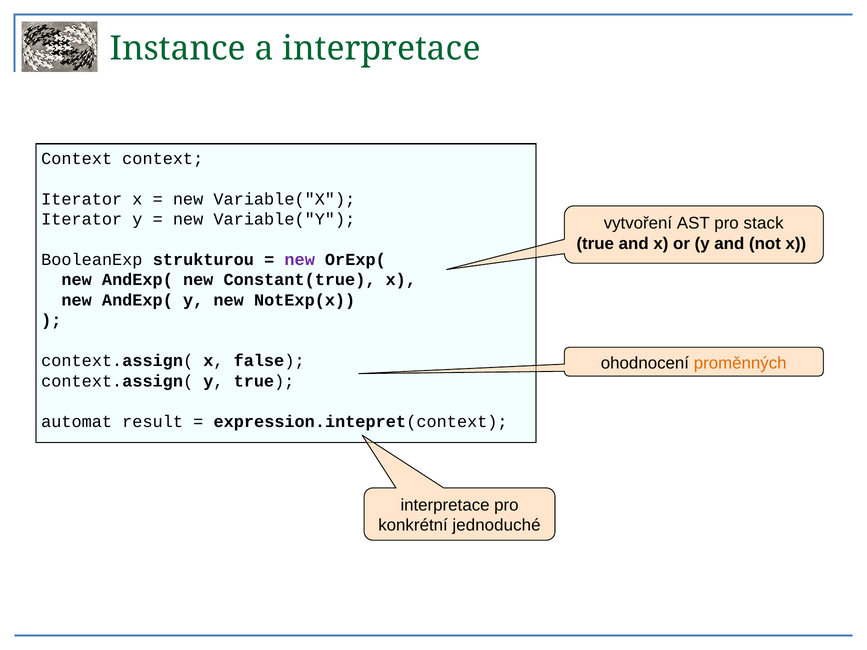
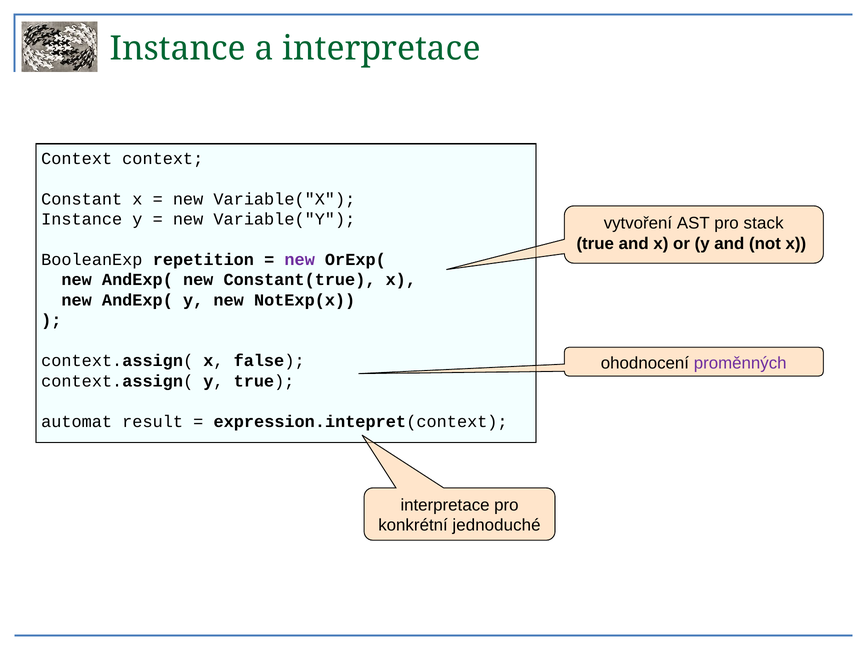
Iterator at (82, 199): Iterator -> Constant
Iterator at (82, 219): Iterator -> Instance
strukturou: strukturou -> repetition
proměnných colour: orange -> purple
